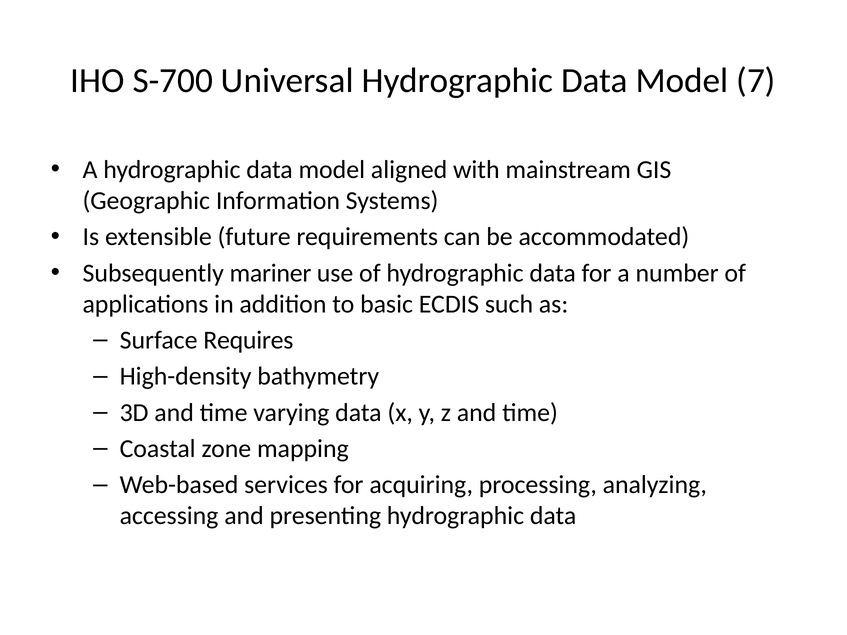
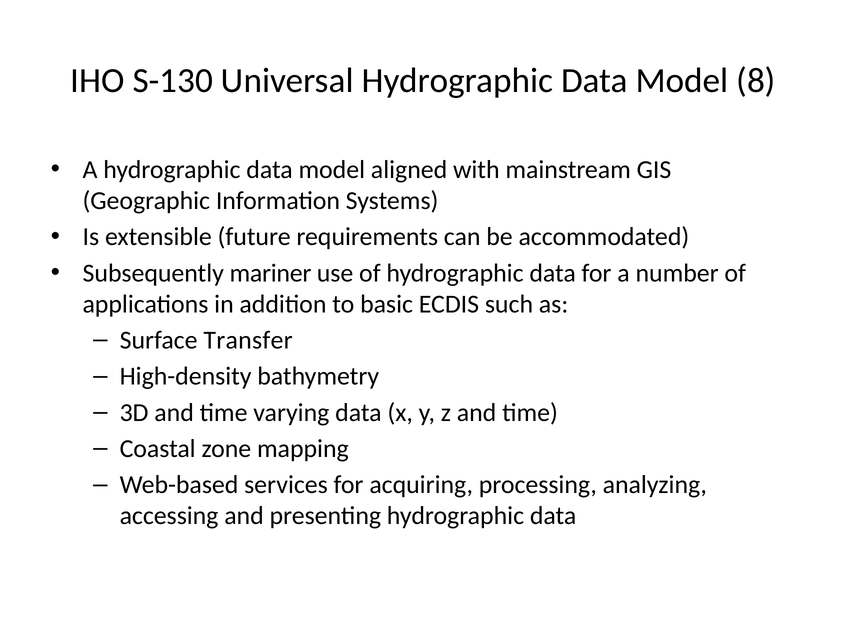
S-700: S-700 -> S-130
7: 7 -> 8
Requires: Requires -> Transfer
